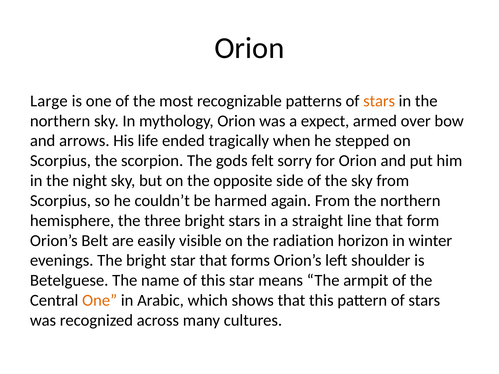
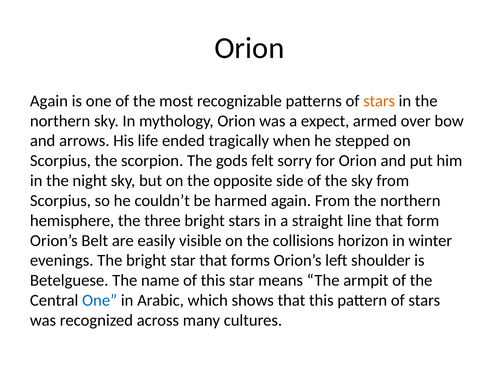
Large at (49, 101): Large -> Again
radiation: radiation -> collisions
One at (100, 301) colour: orange -> blue
